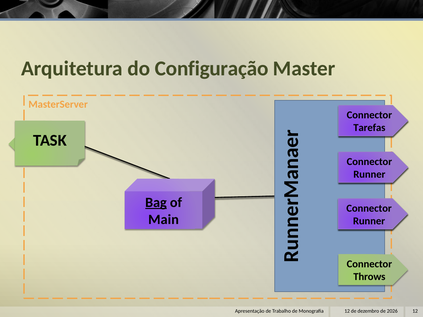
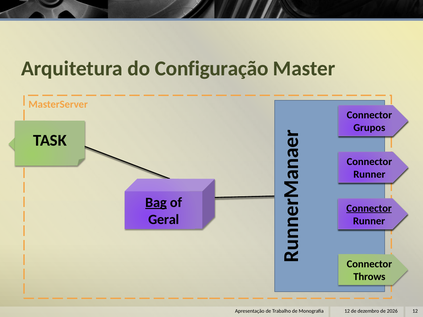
Tarefas: Tarefas -> Grupos
Connector at (369, 208) underline: none -> present
Main: Main -> Geral
